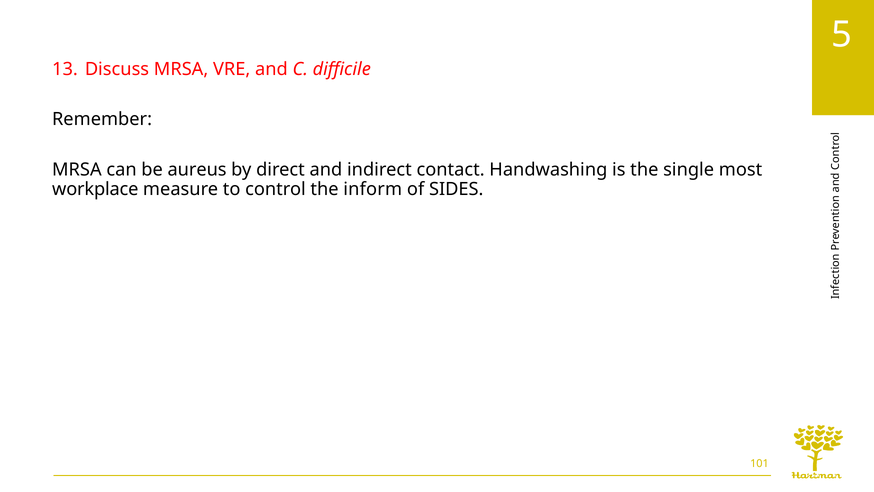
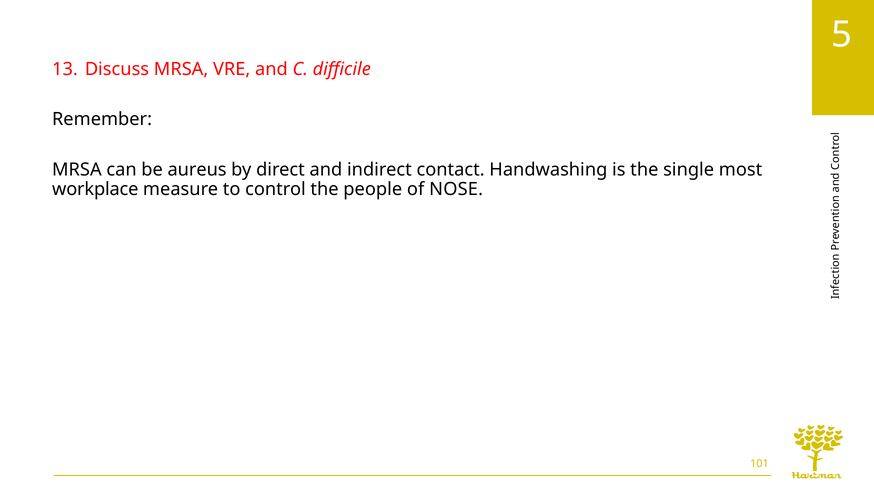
inform: inform -> people
SIDES: SIDES -> NOSE
